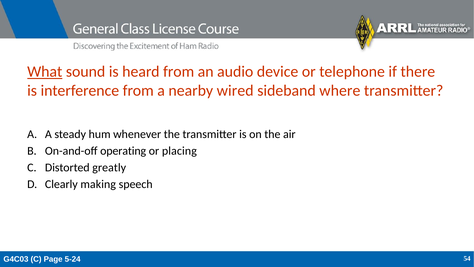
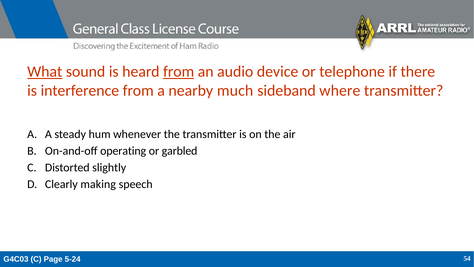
from at (179, 72) underline: none -> present
wired: wired -> much
placing: placing -> garbled
greatly: greatly -> slightly
